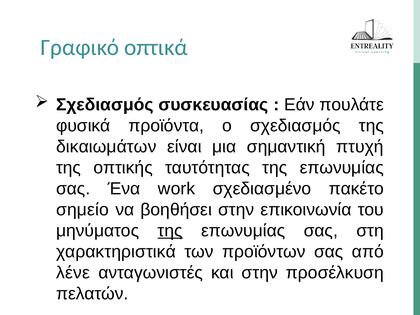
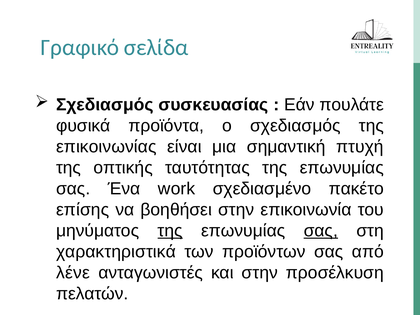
οπτικά: οπτικά -> σελίδα
δικαιωμάτων: δικαιωμάτων -> επικοινωνίας
σημείο: σημείο -> επίσης
σας at (321, 231) underline: none -> present
